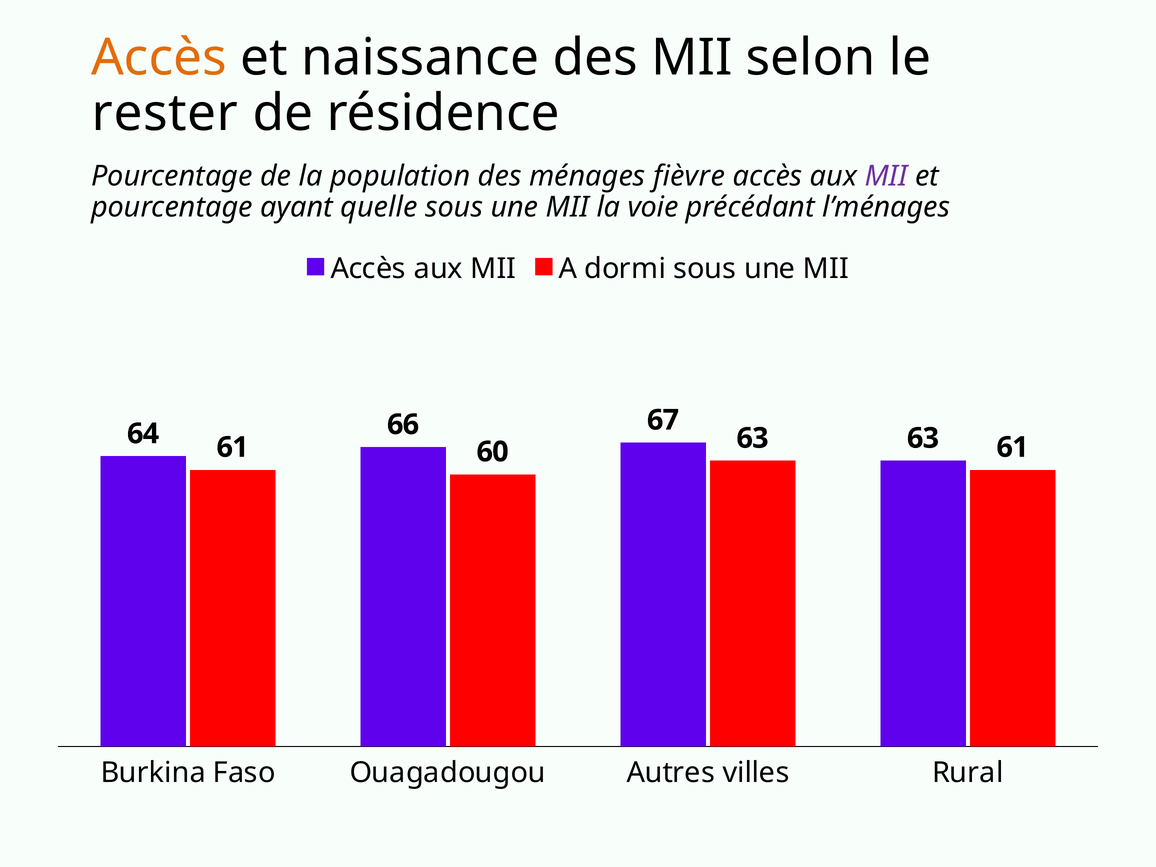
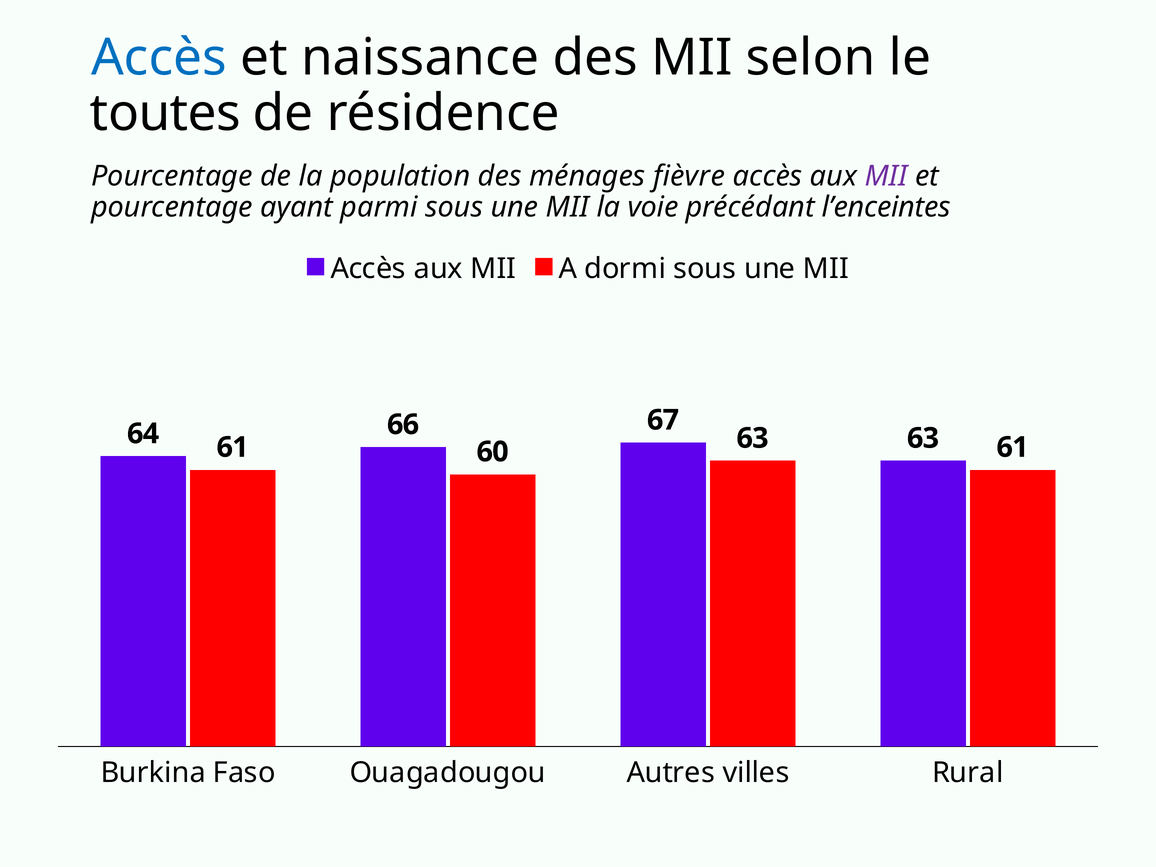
Accès at (159, 58) colour: orange -> blue
rester: rester -> toutes
quelle: quelle -> parmi
l’ménages: l’ménages -> l’enceintes
